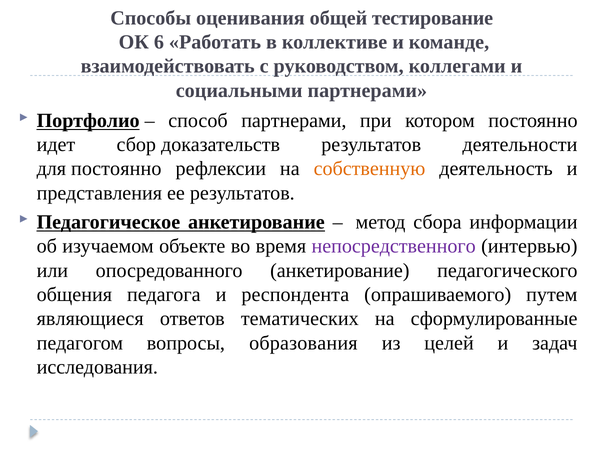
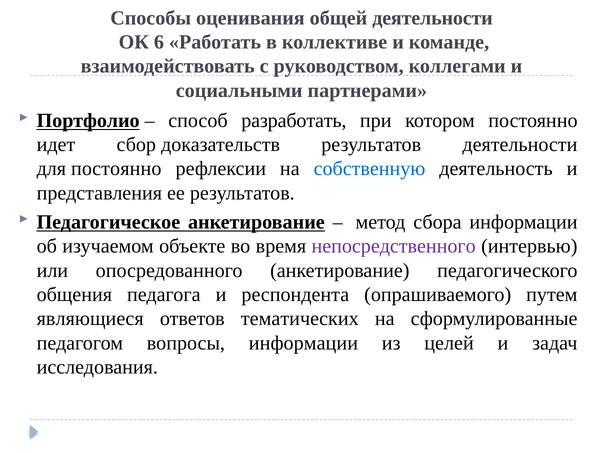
общей тестирование: тестирование -> деятельности
способ партнерами: партнерами -> разработать
собственную colour: orange -> blue
вопросы образования: образования -> информации
